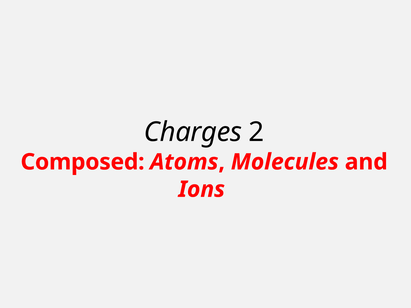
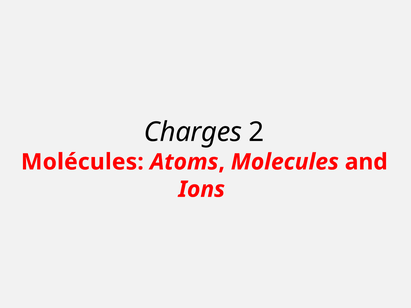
Composed: Composed -> Molécules
